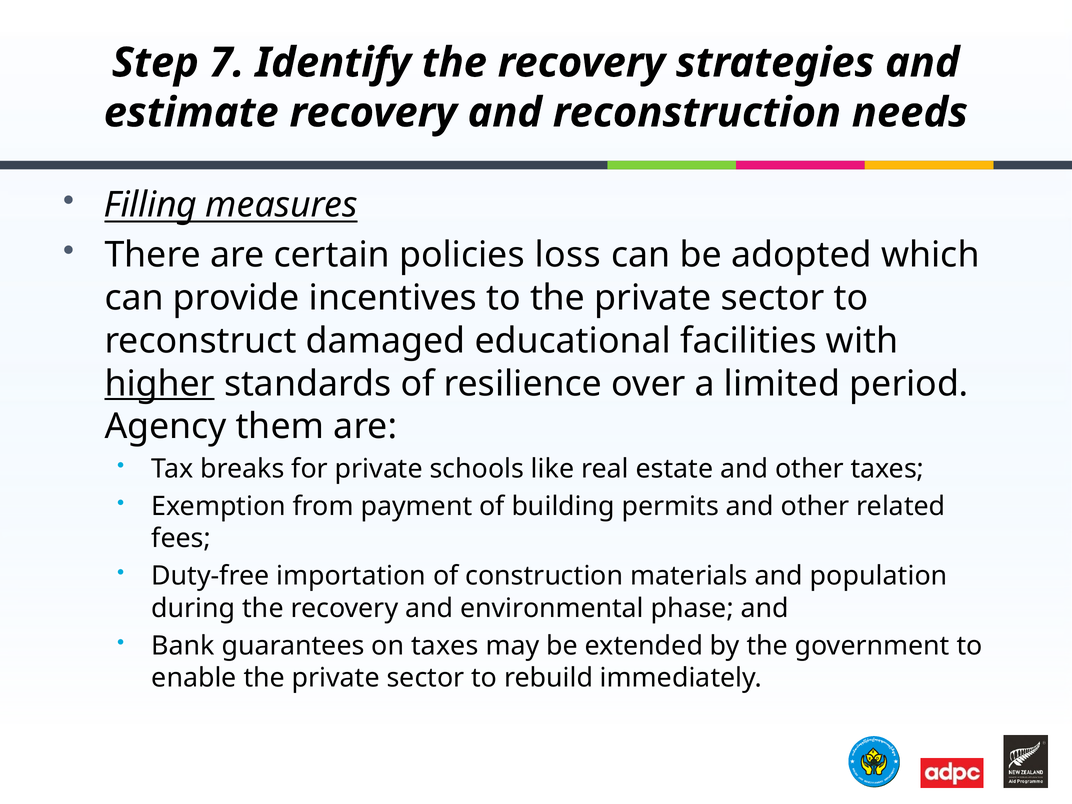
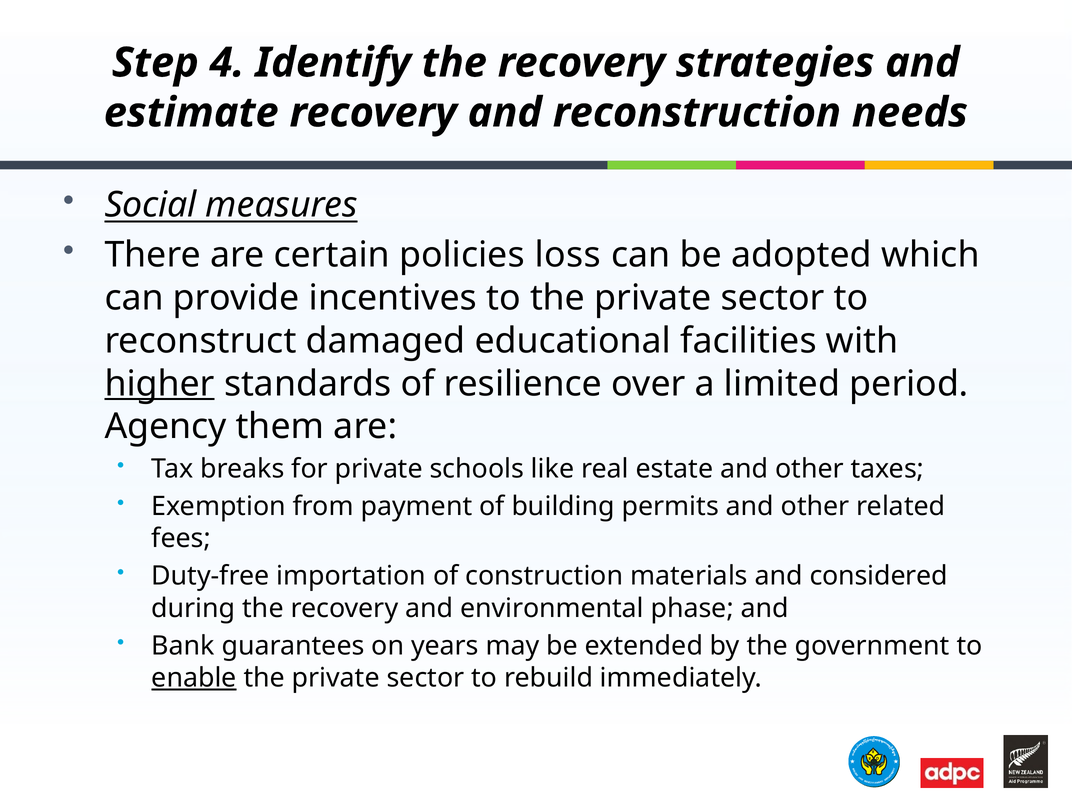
7: 7 -> 4
Filling: Filling -> Social
population: population -> considered
on taxes: taxes -> years
enable underline: none -> present
